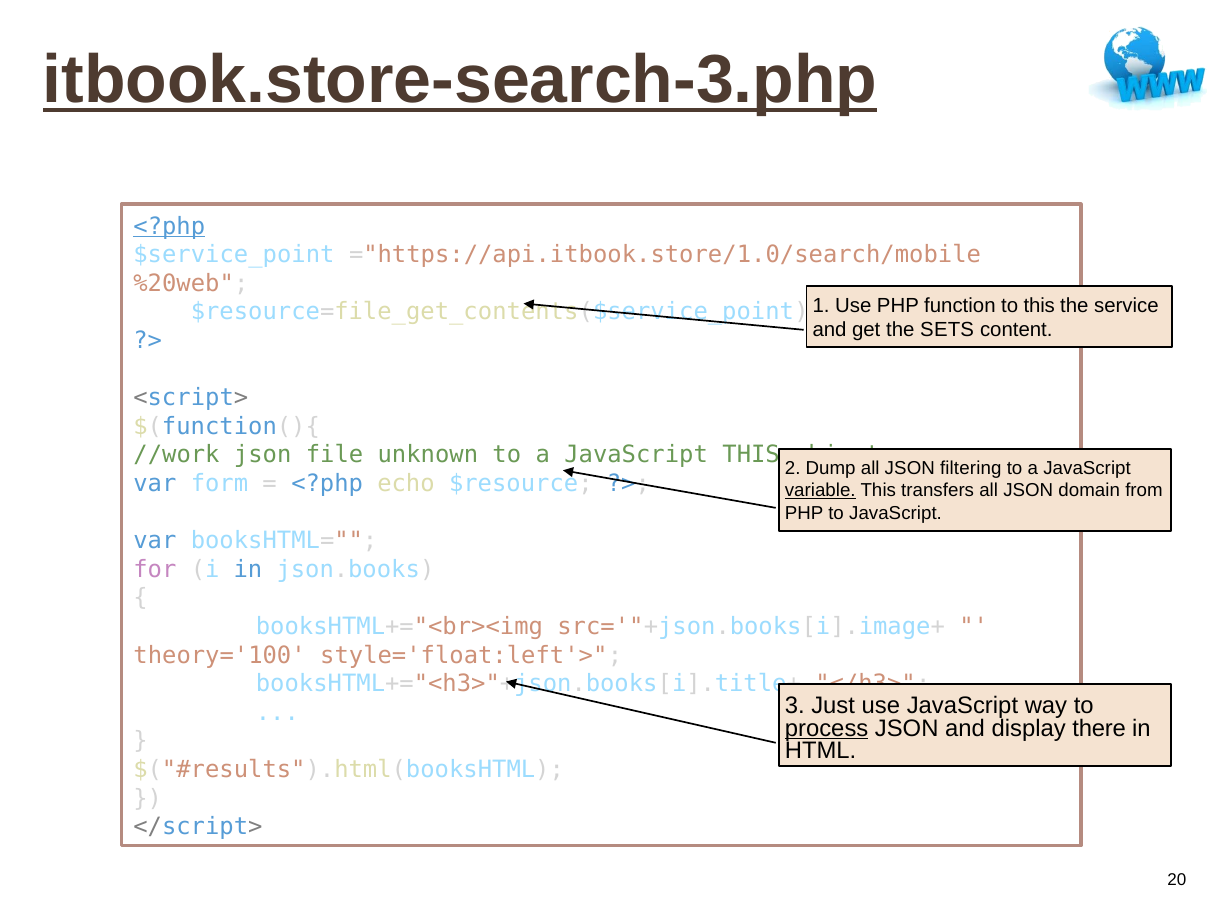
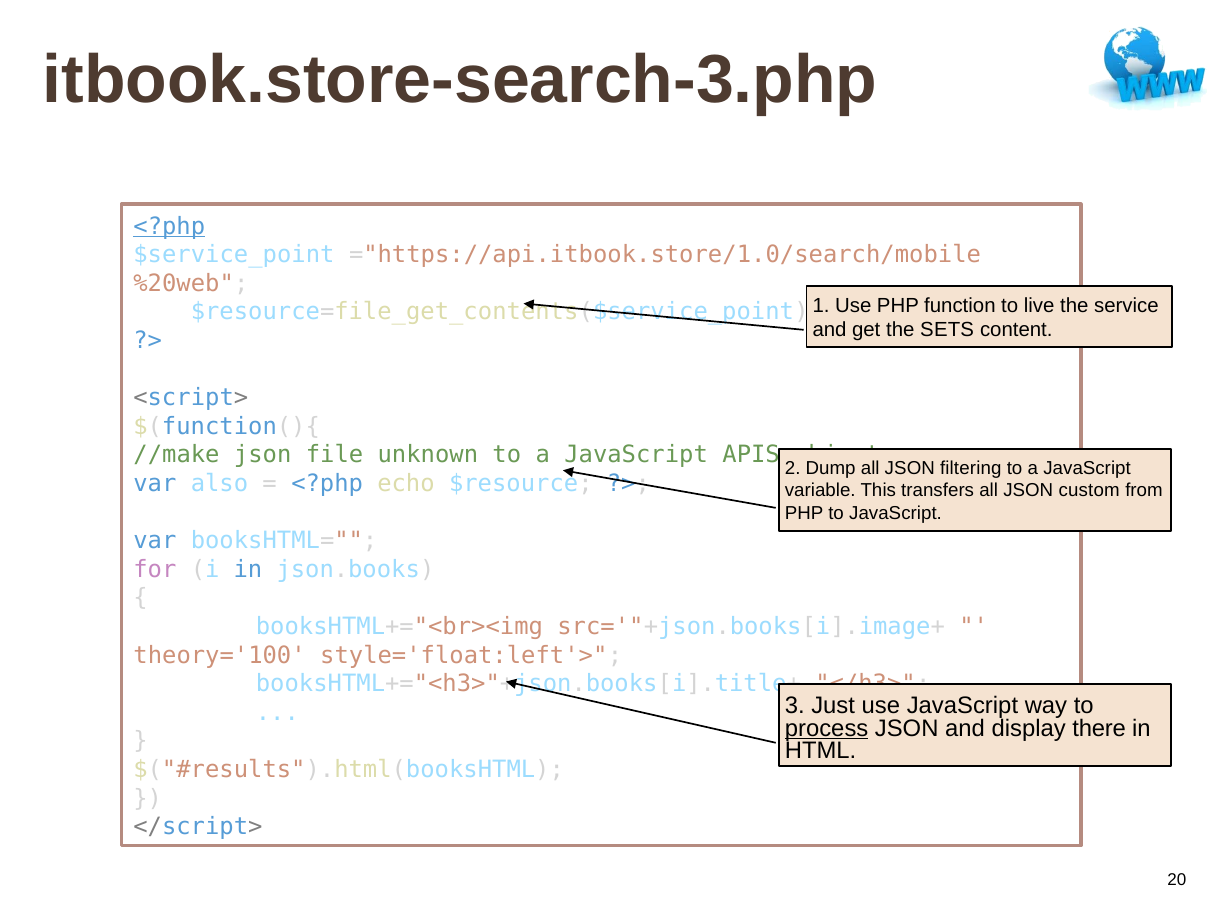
itbook.store-search-3.php underline: present -> none
to this: this -> live
//work: //work -> //make
JavaScript THIS: THIS -> APIS
form: form -> also
variable underline: present -> none
domain: domain -> custom
